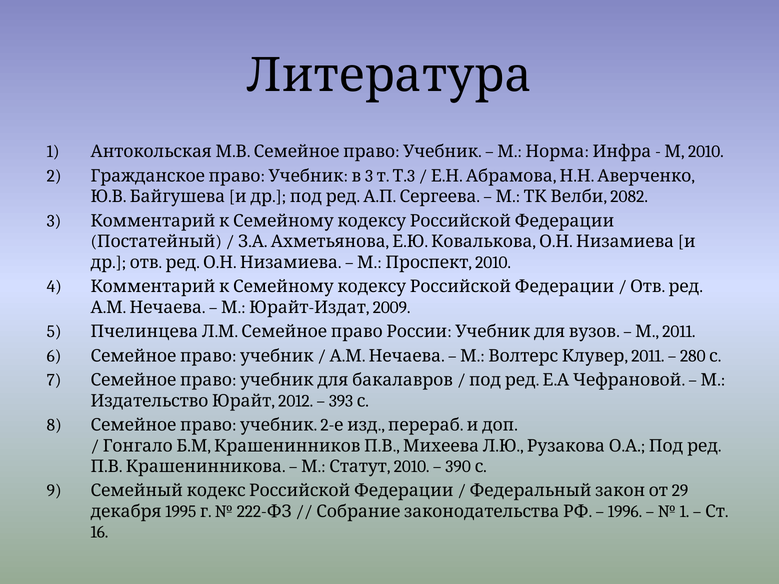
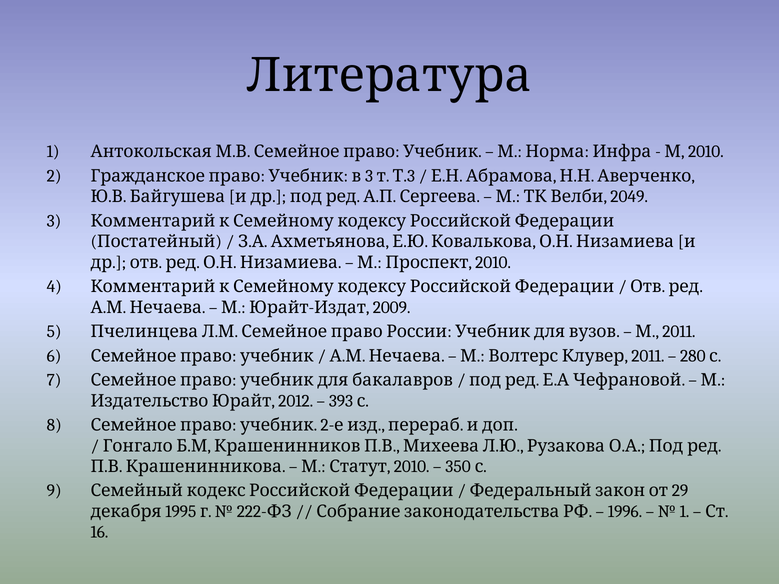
2082: 2082 -> 2049
390: 390 -> 350
